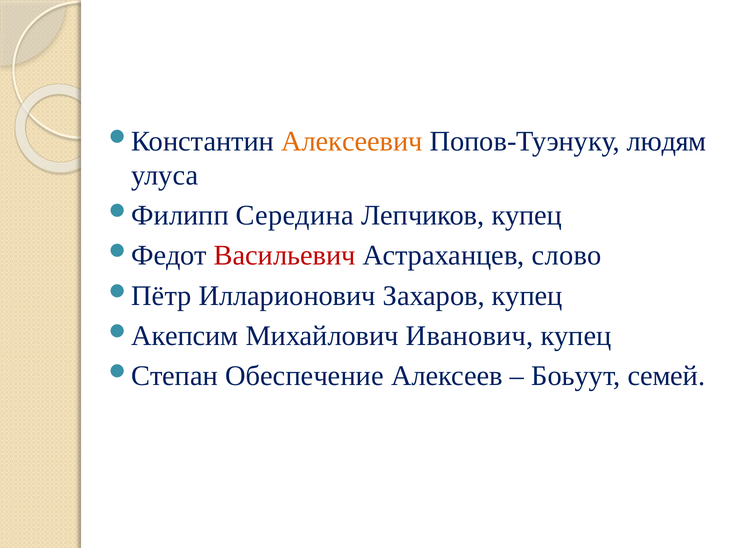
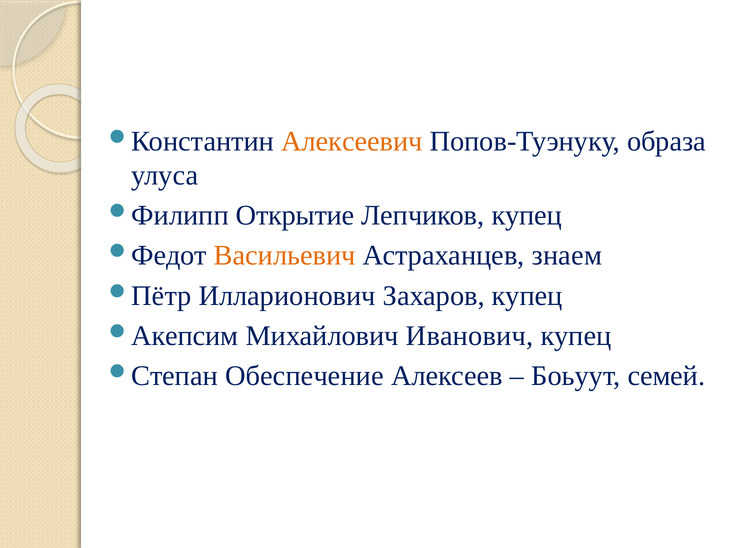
людям: людям -> образа
Середина: Середина -> Открытие
Васильевич colour: red -> orange
слово: слово -> знаем
